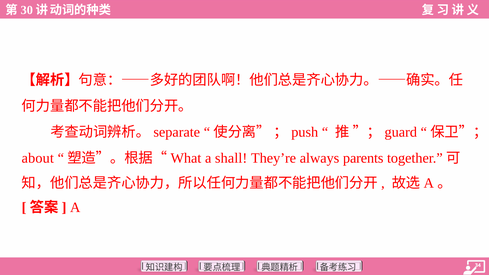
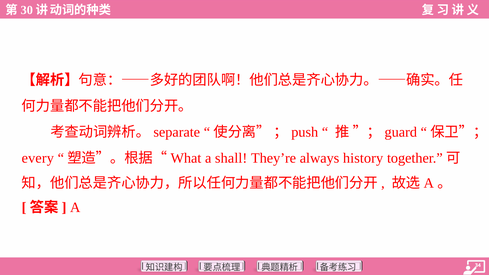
about: about -> every
parents: parents -> history
